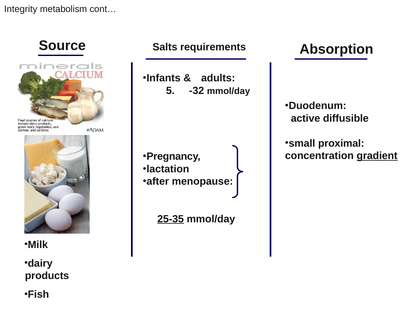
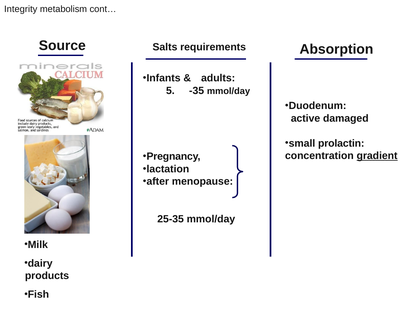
-32: -32 -> -35
diffusible: diffusible -> damaged
proximal: proximal -> prolactin
25-35 underline: present -> none
